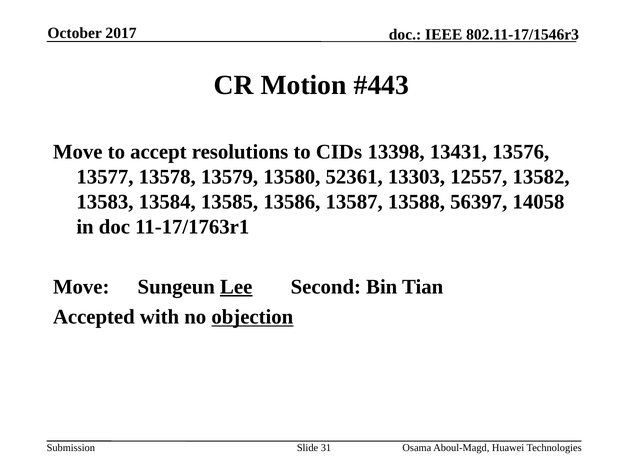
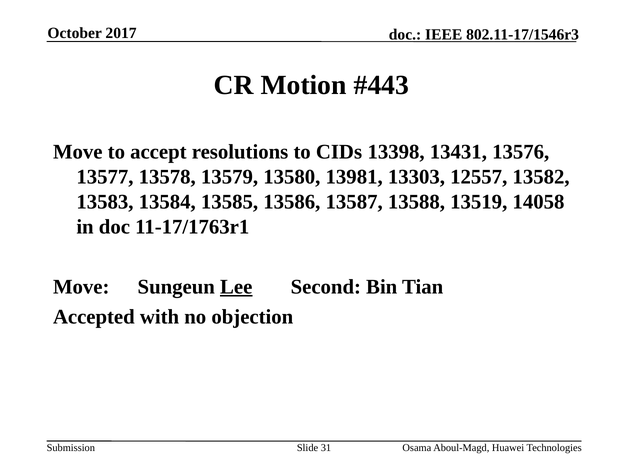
52361: 52361 -> 13981
56397: 56397 -> 13519
objection underline: present -> none
